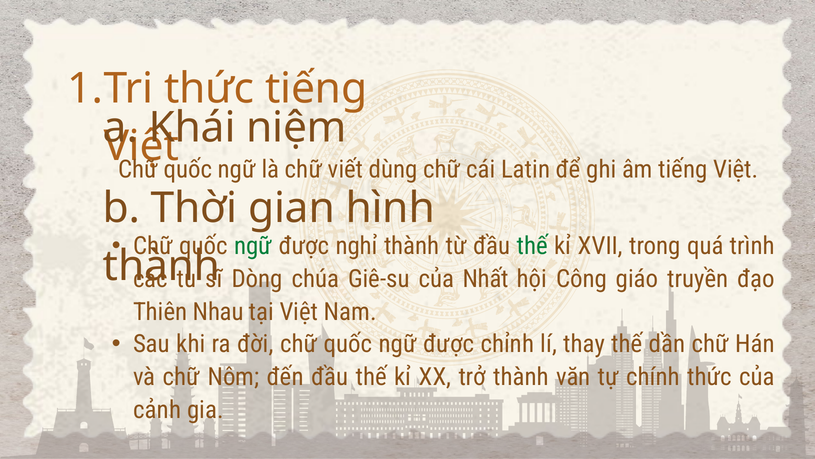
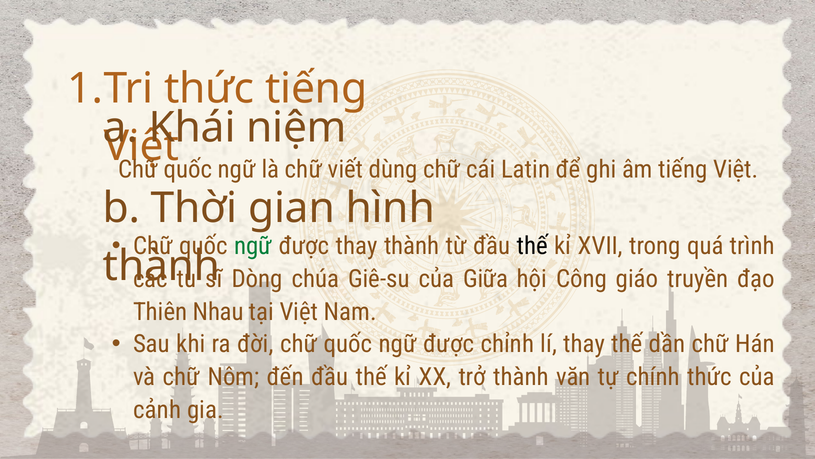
được nghỉ: nghỉ -> thay
thế at (532, 246) colour: green -> black
Nhất: Nhất -> Giữa
